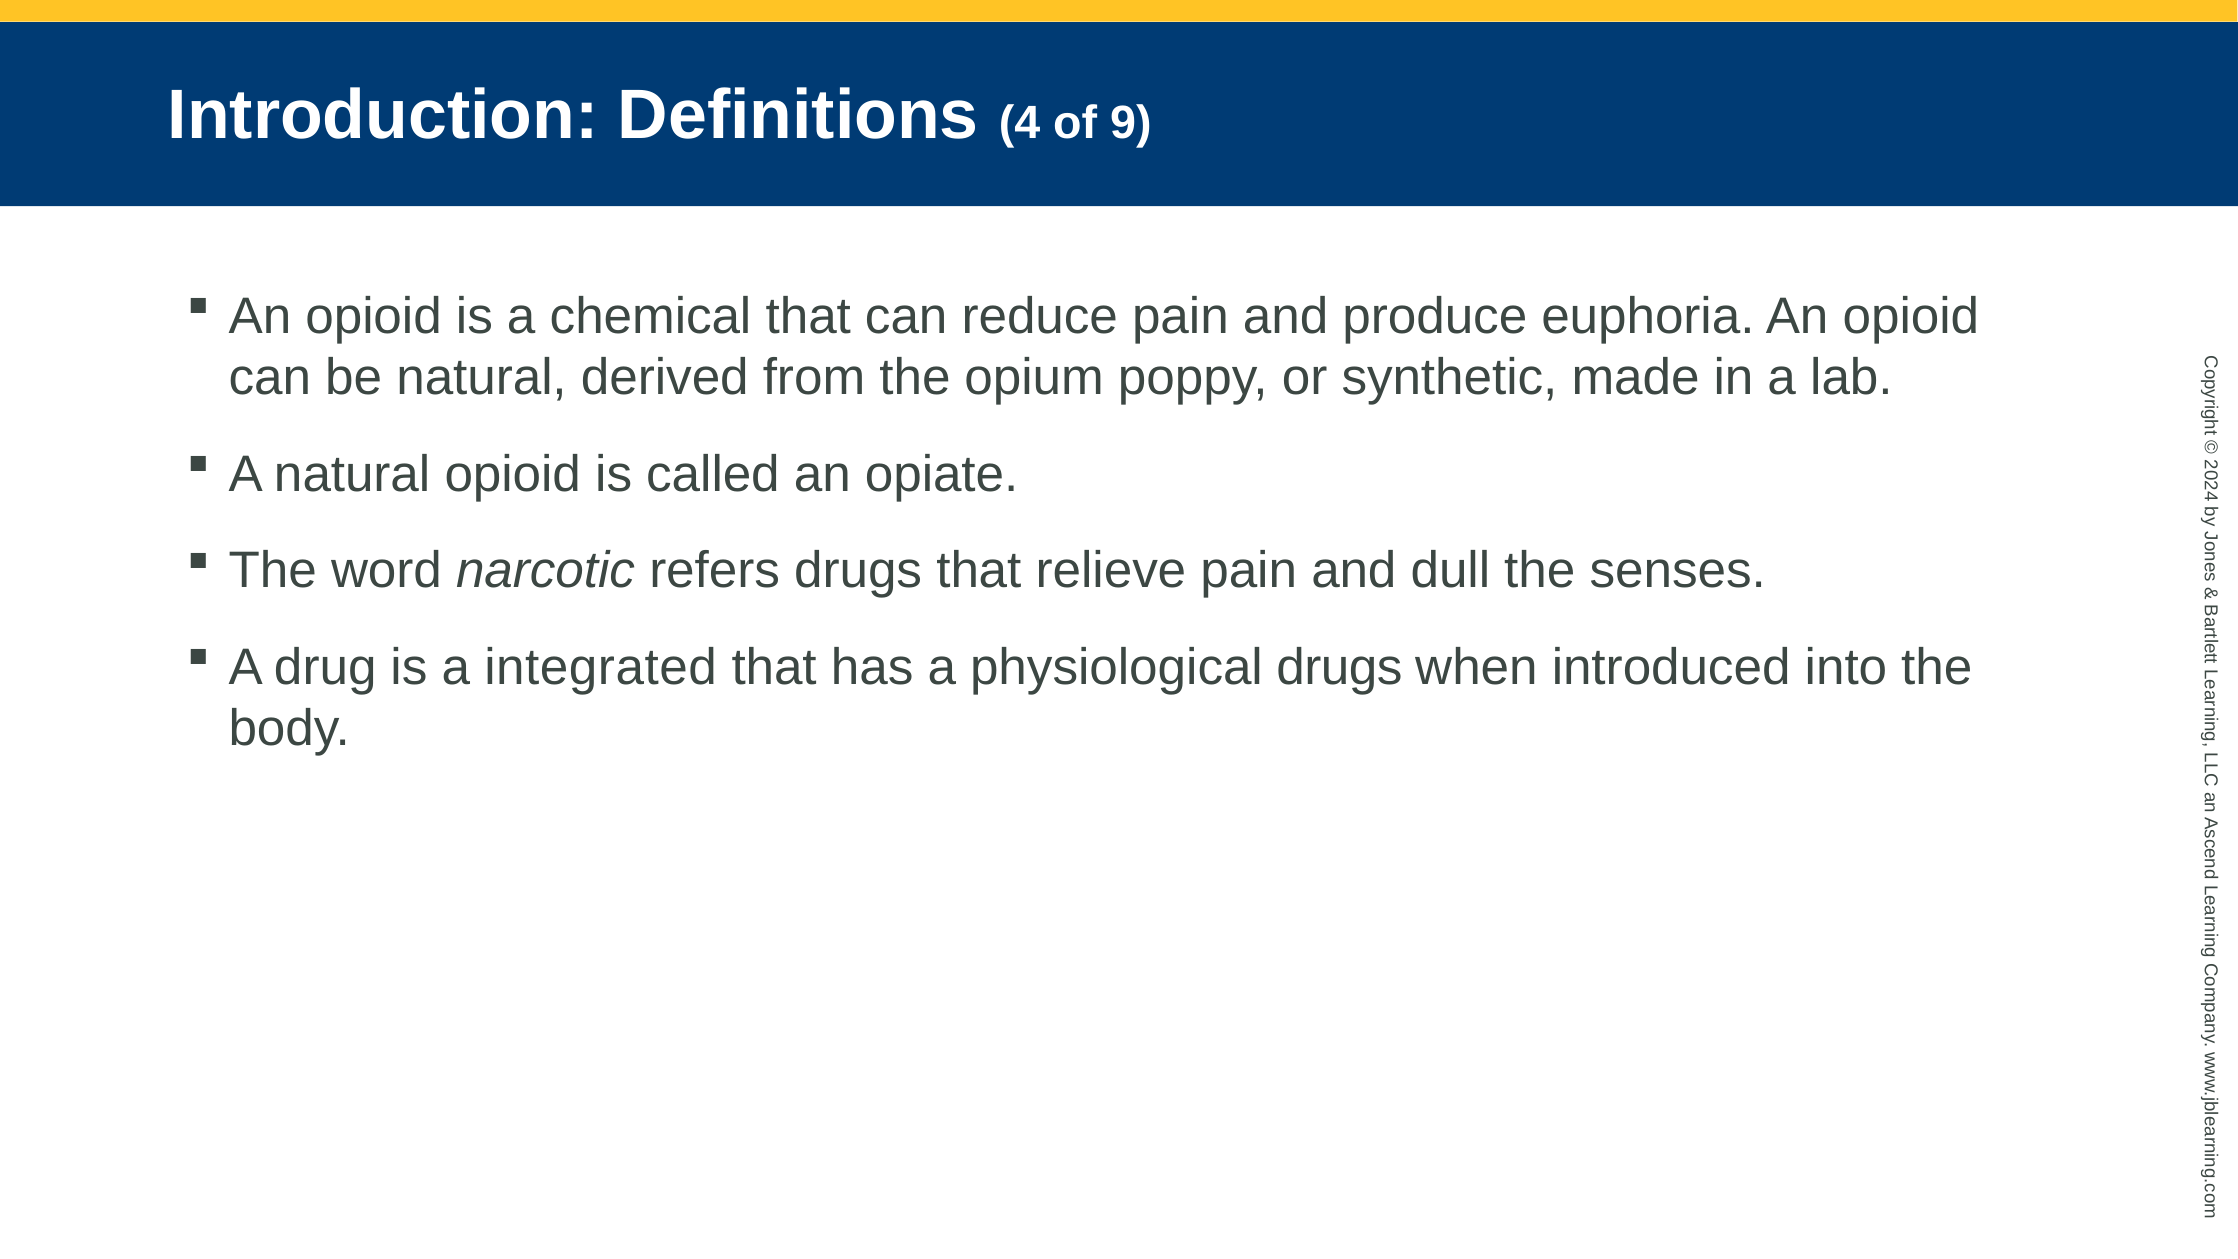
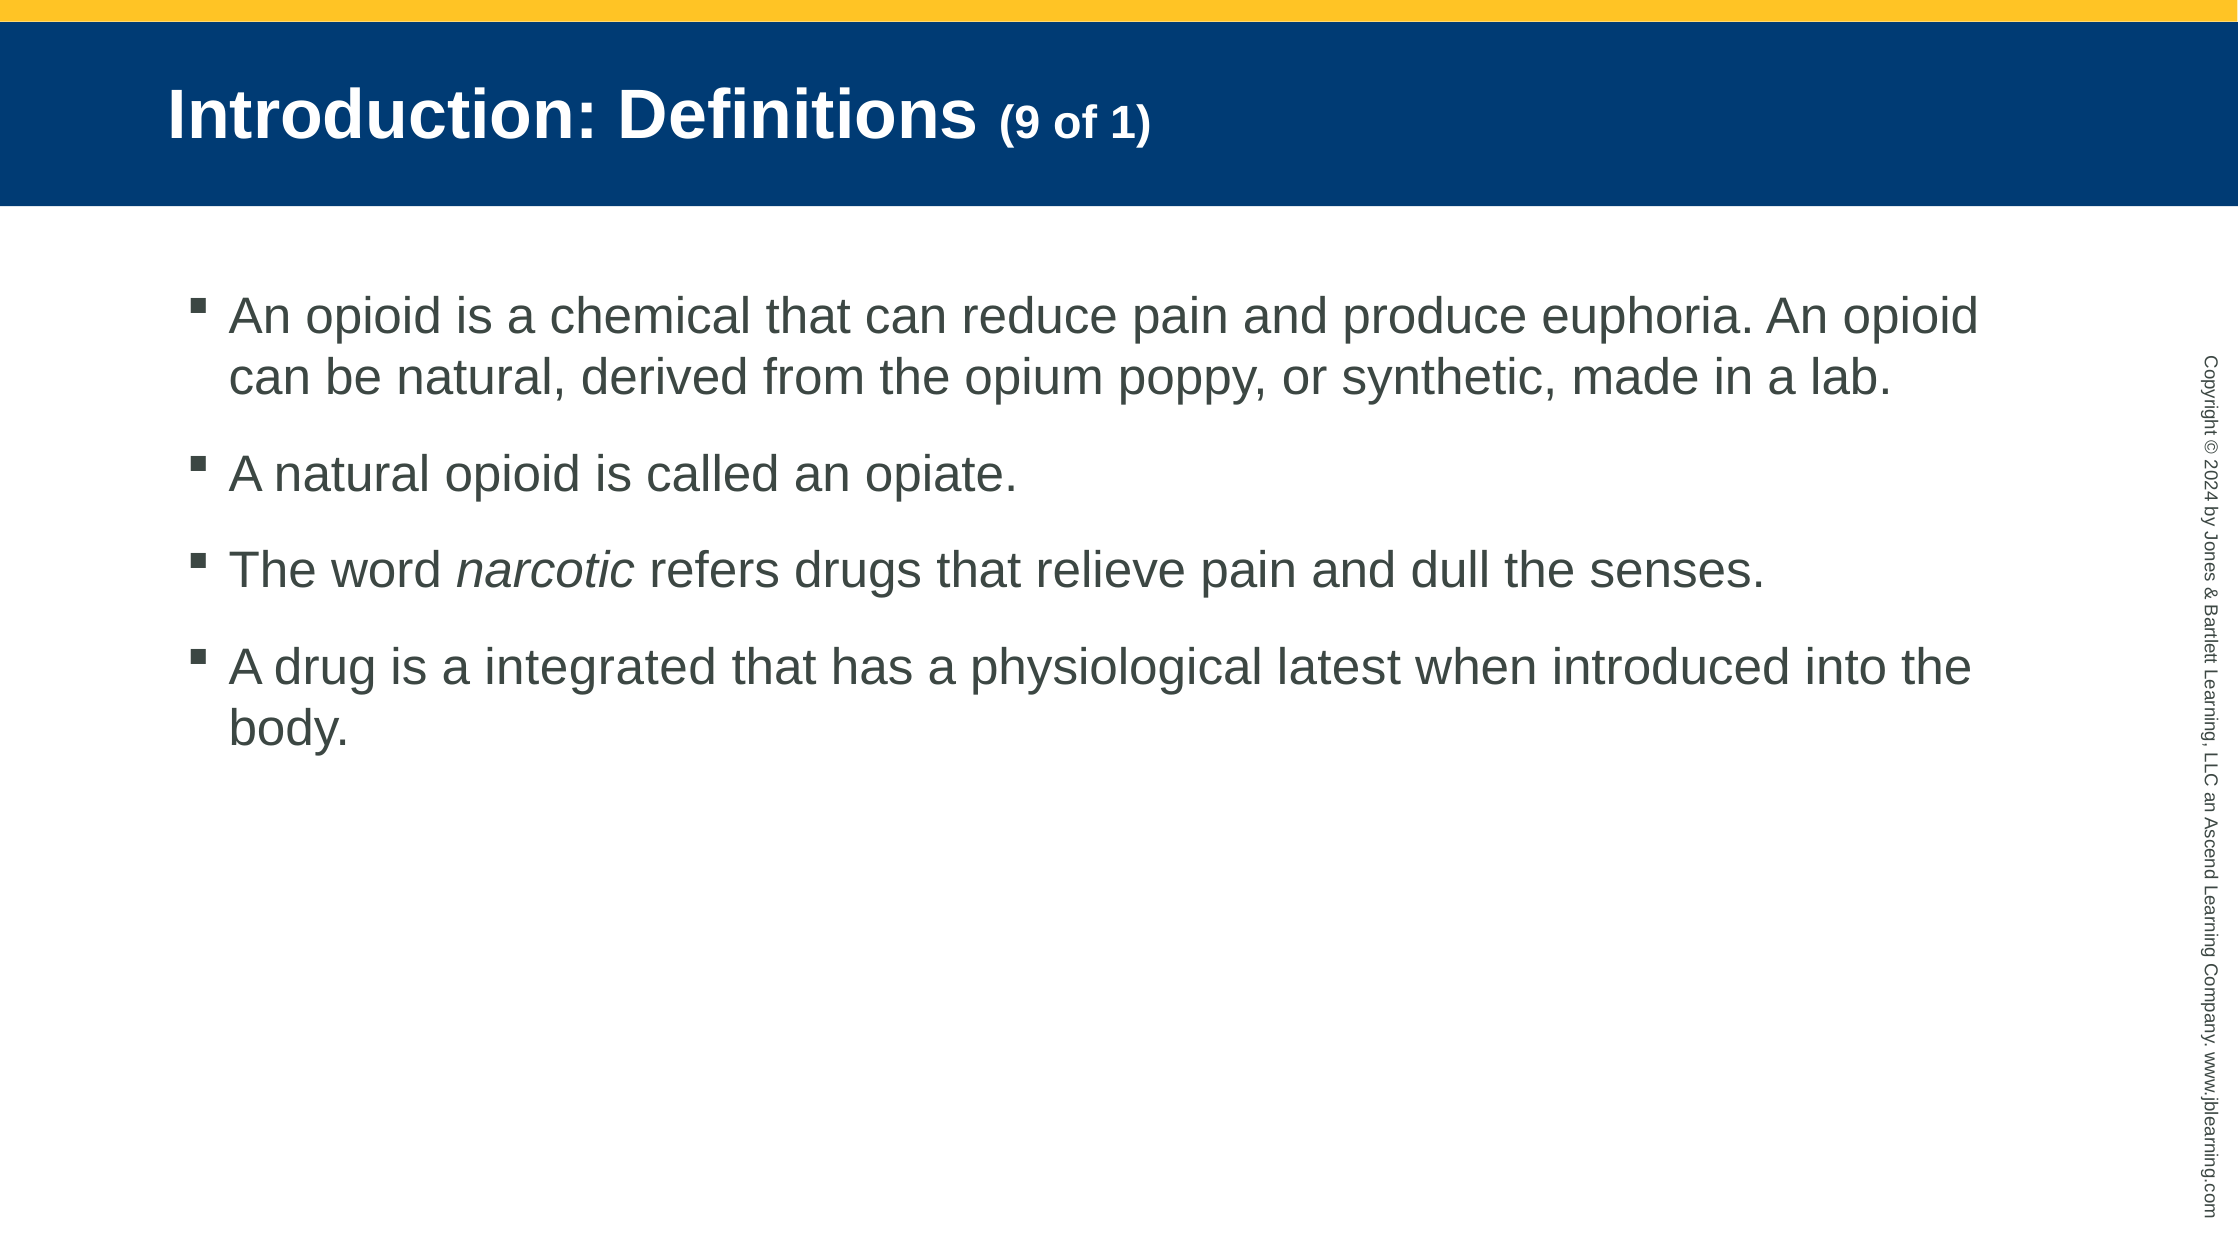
Definitions 4: 4 -> 9
9: 9 -> 1
physiological drugs: drugs -> latest
